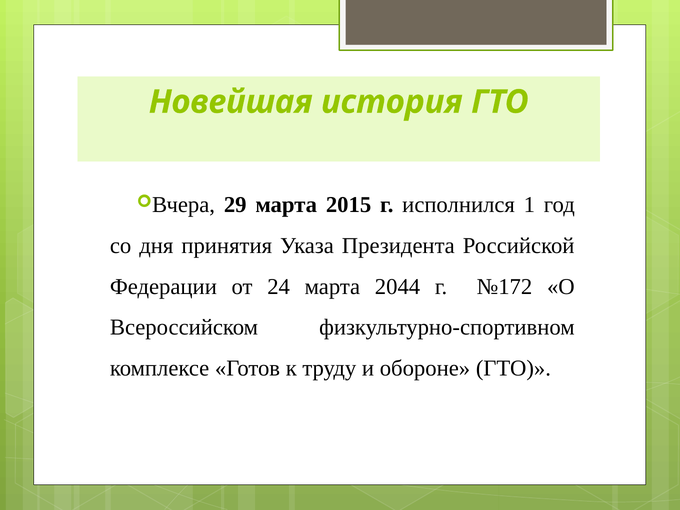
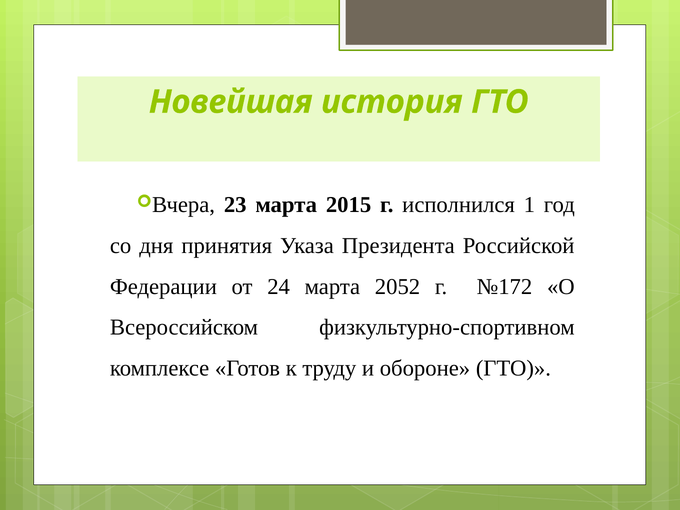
29: 29 -> 23
2044: 2044 -> 2052
